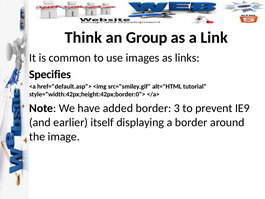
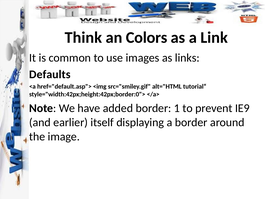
Group: Group -> Colors
Specifies: Specifies -> Defaults
3: 3 -> 1
